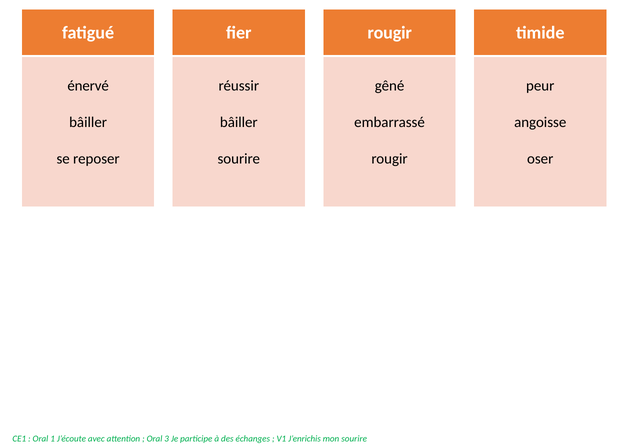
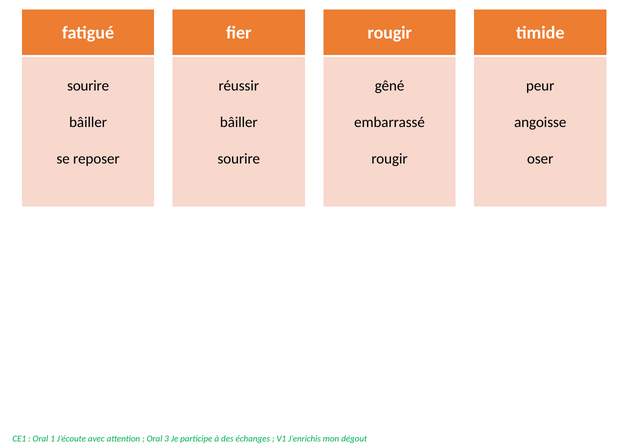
énervé at (88, 86): énervé -> sourire
mon sourire: sourire -> dégout
